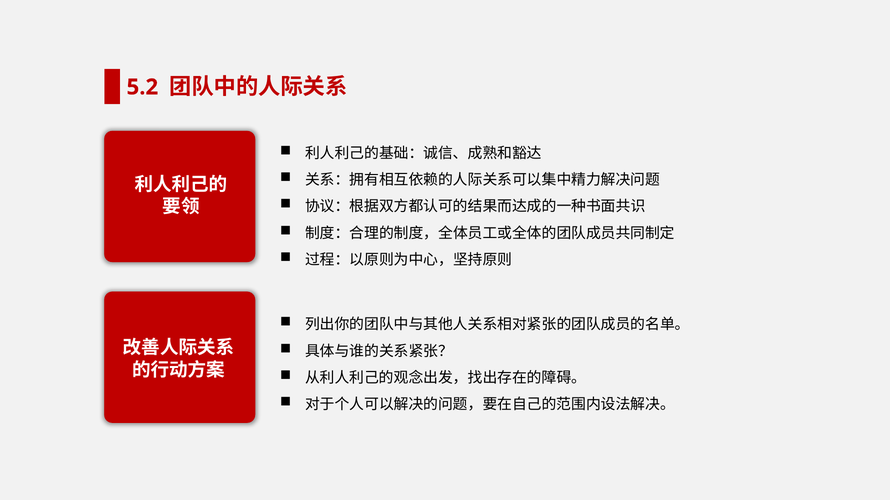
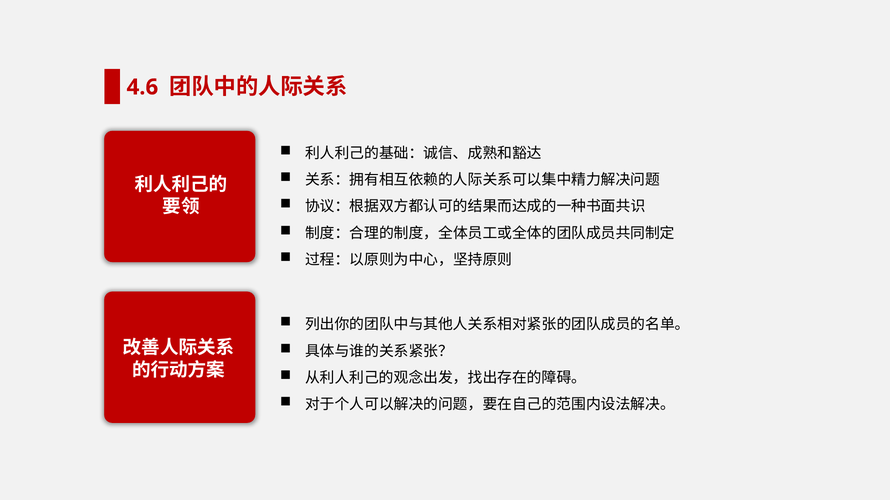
5.2: 5.2 -> 4.6
